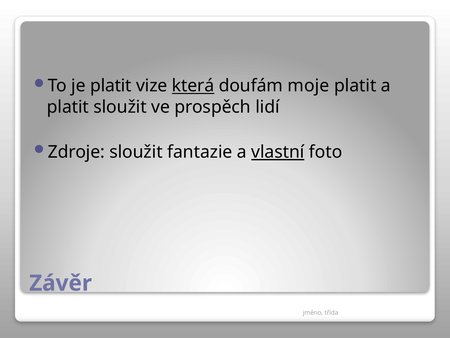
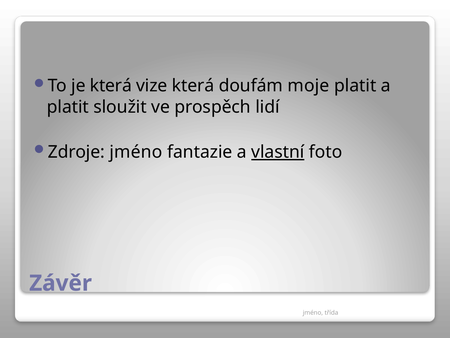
je platit: platit -> která
která at (193, 86) underline: present -> none
Zdroje sloužit: sloužit -> jméno
